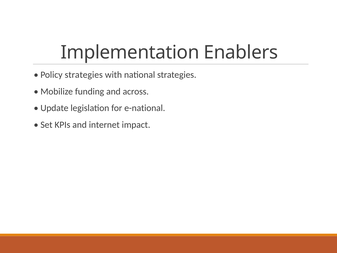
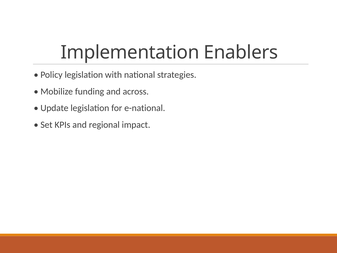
Policy strategies: strategies -> legislation
internet: internet -> regional
